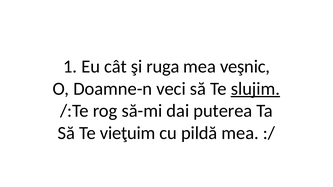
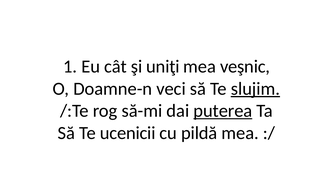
ruga: ruga -> uniţi
puterea underline: none -> present
vieţuim: vieţuim -> ucenicii
